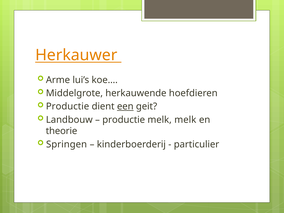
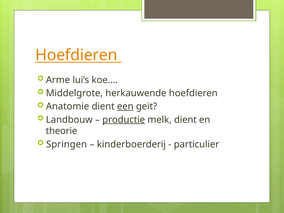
Herkauwer at (76, 55): Herkauwer -> Hoefdieren
Productie at (68, 106): Productie -> Anatomie
productie at (124, 120) underline: none -> present
melk melk: melk -> dient
